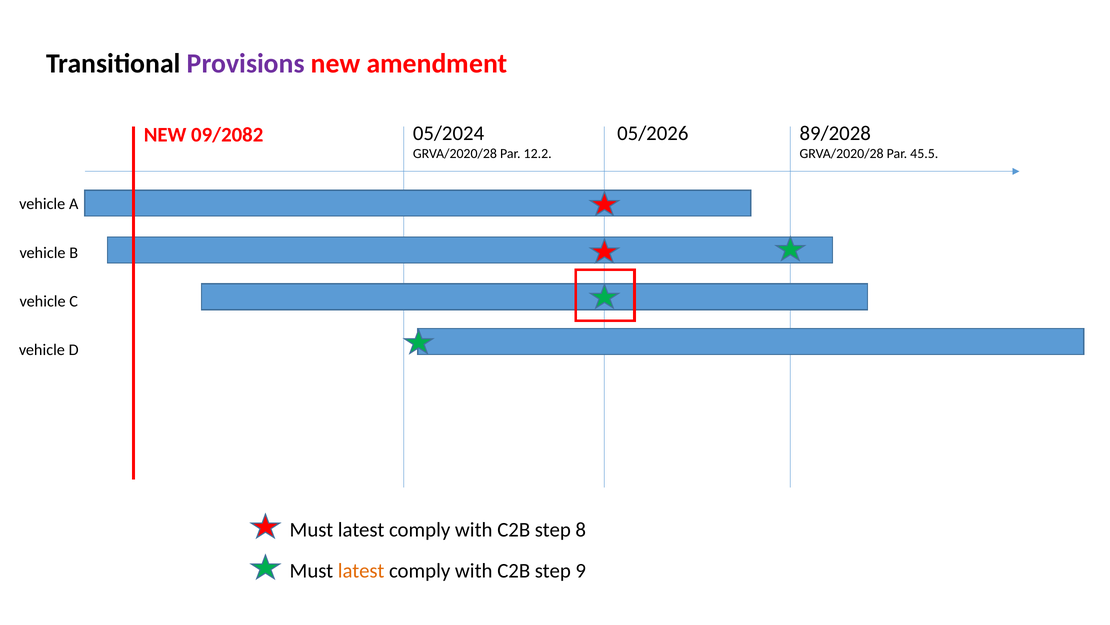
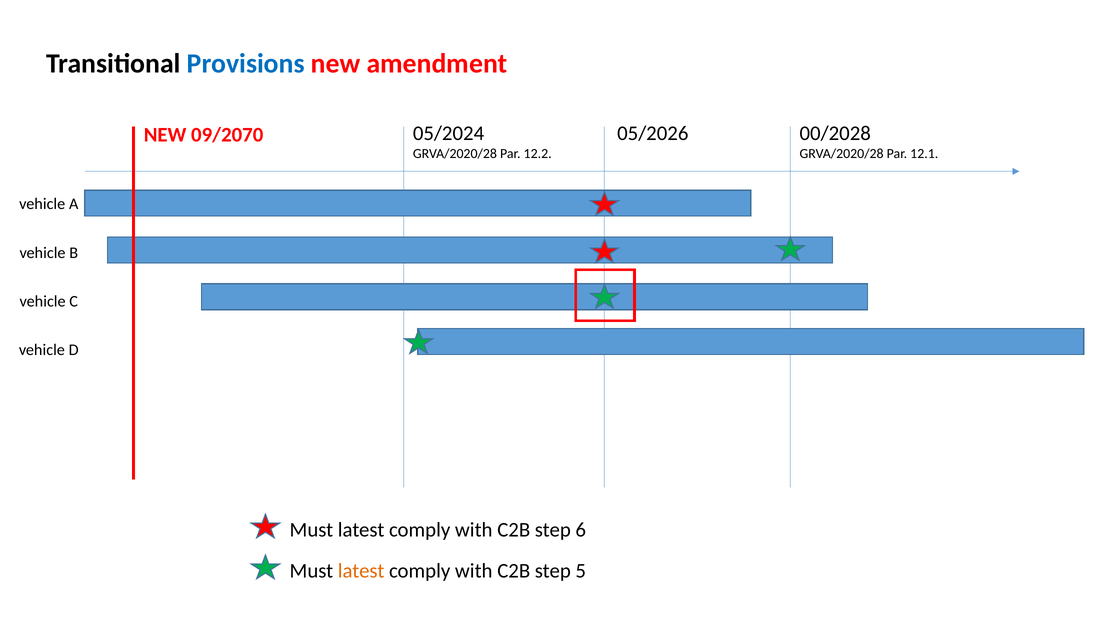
Provisions colour: purple -> blue
89/2028: 89/2028 -> 00/2028
09/2082: 09/2082 -> 09/2070
45.5: 45.5 -> 12.1
8: 8 -> 6
9: 9 -> 5
